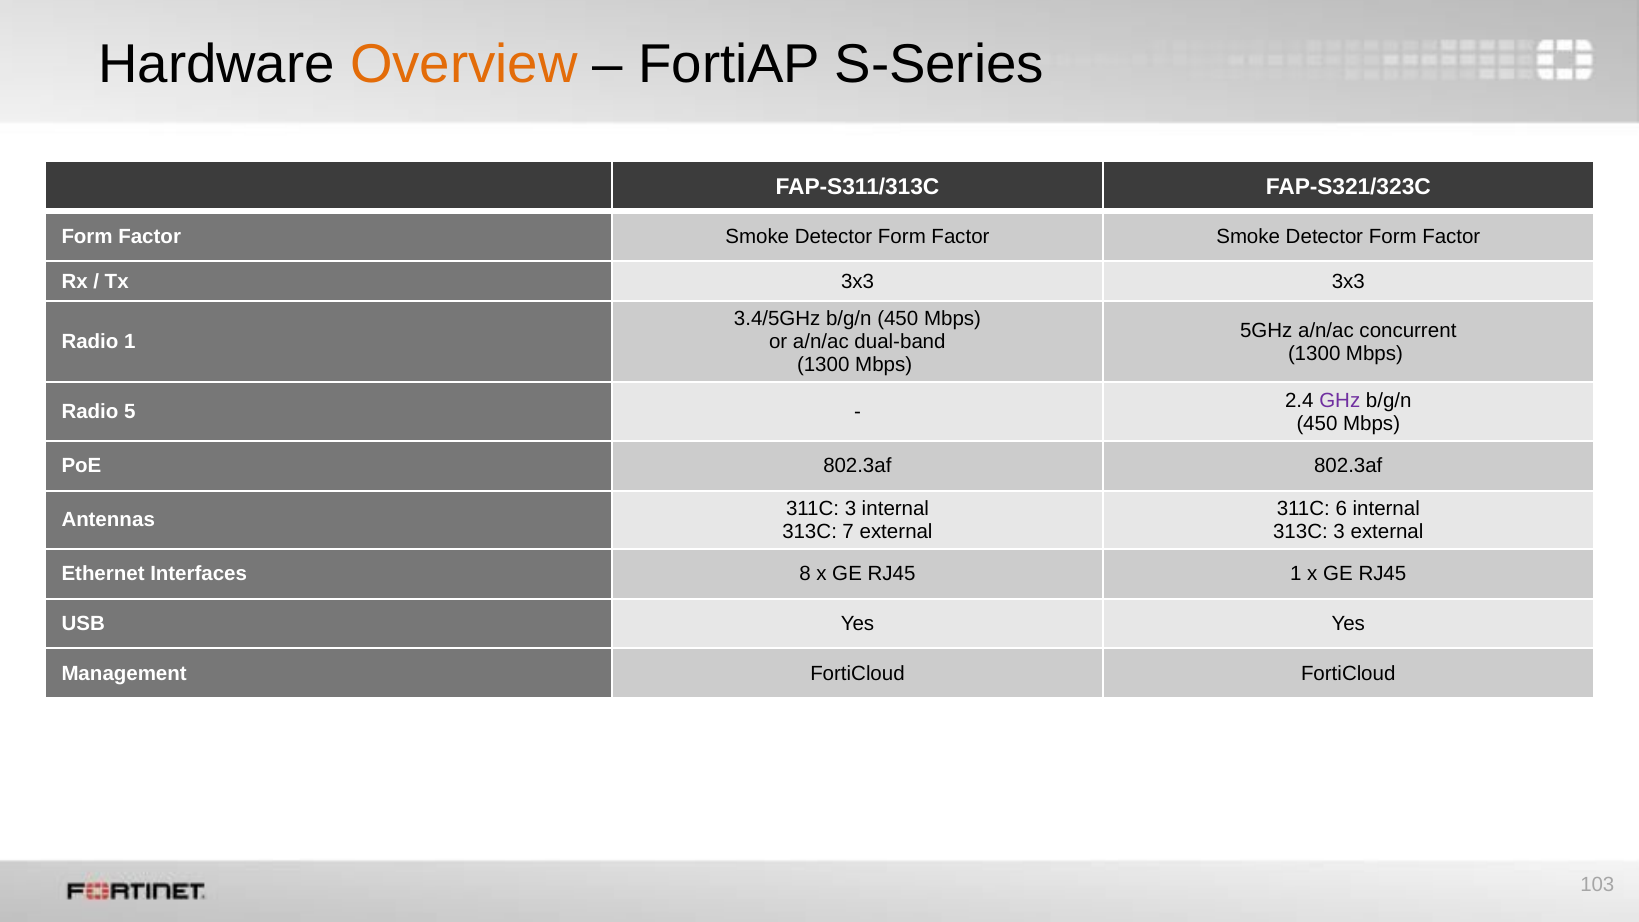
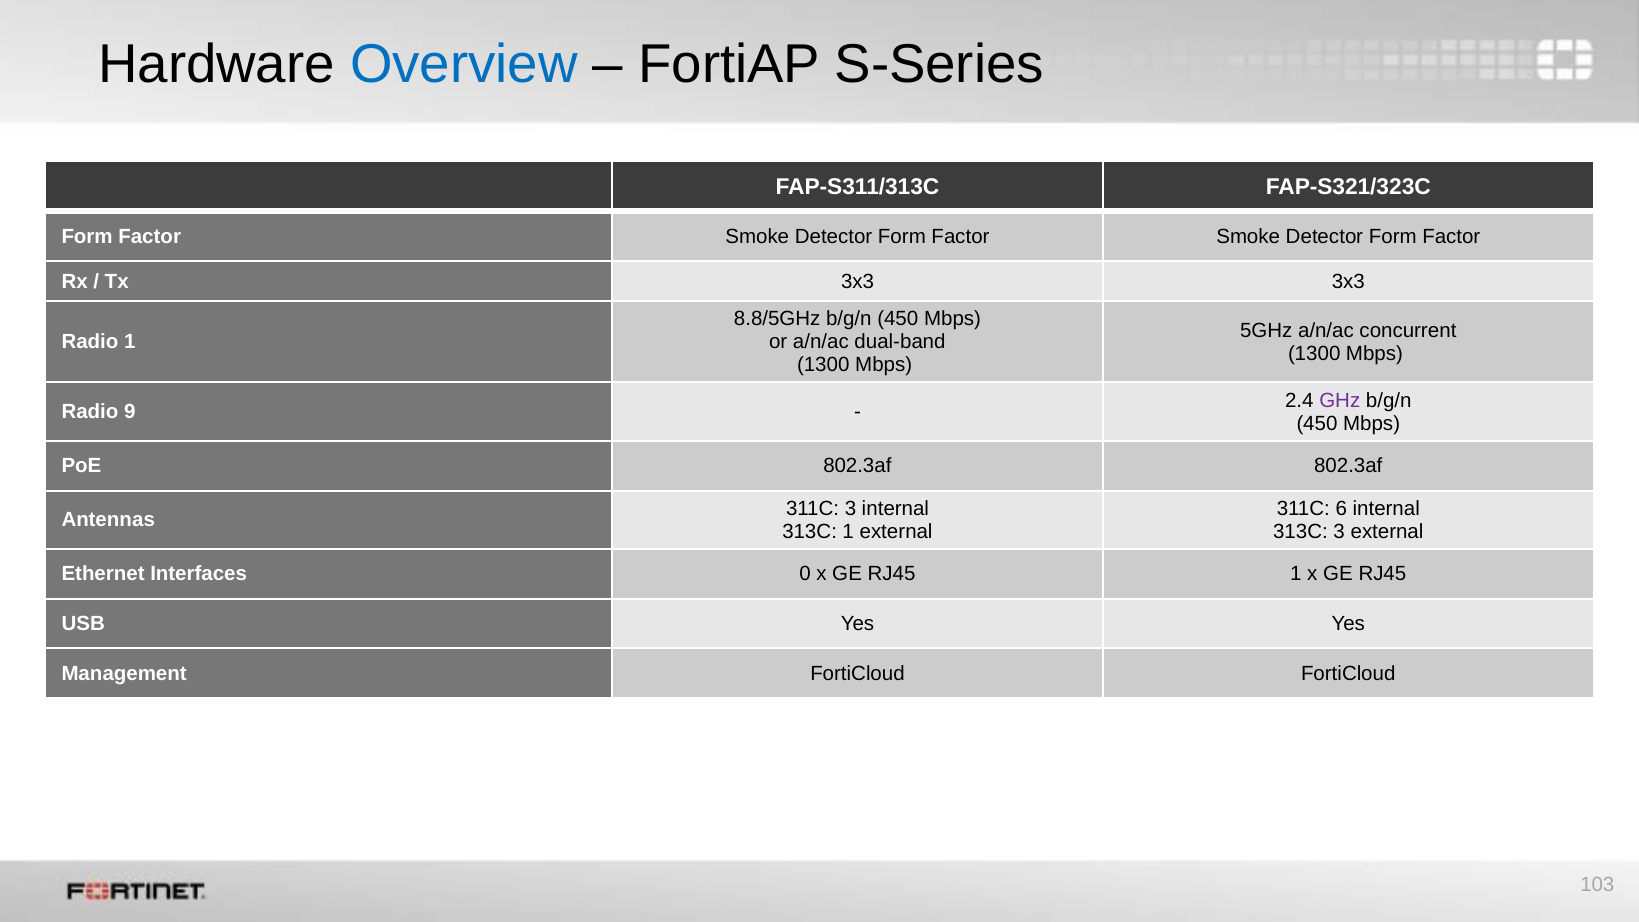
Overview colour: orange -> blue
3.4/5GHz: 3.4/5GHz -> 8.8/5GHz
5: 5 -> 9
313C 7: 7 -> 1
8: 8 -> 0
